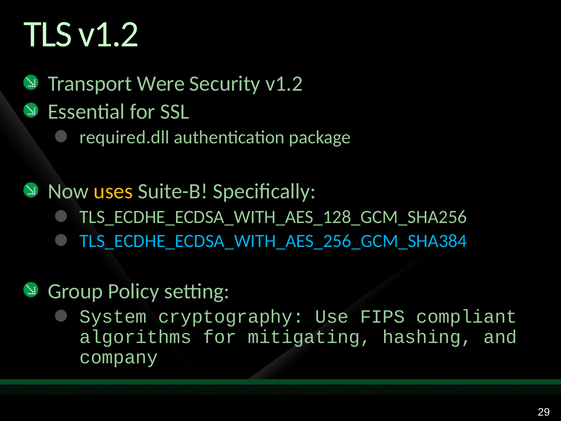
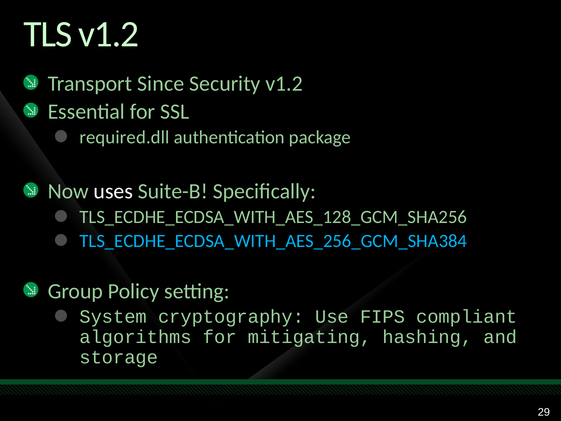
Were: Were -> Since
uses colour: yellow -> white
company: company -> storage
